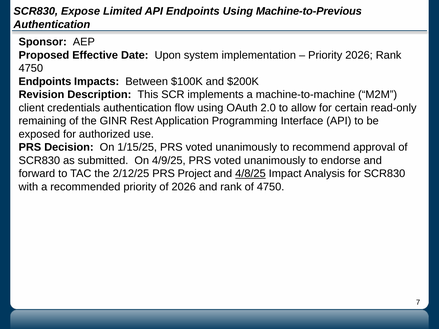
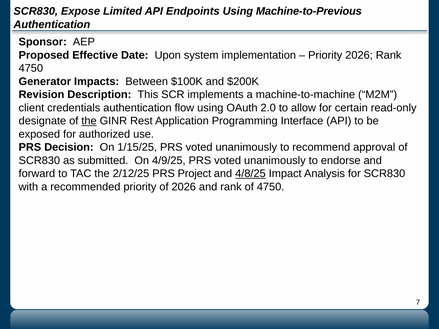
Endpoints at (45, 82): Endpoints -> Generator
remaining: remaining -> designate
the at (89, 121) underline: none -> present
